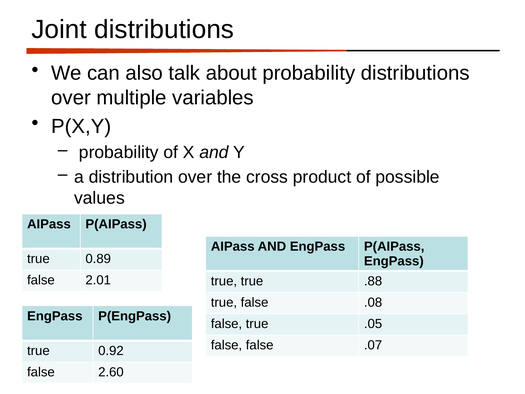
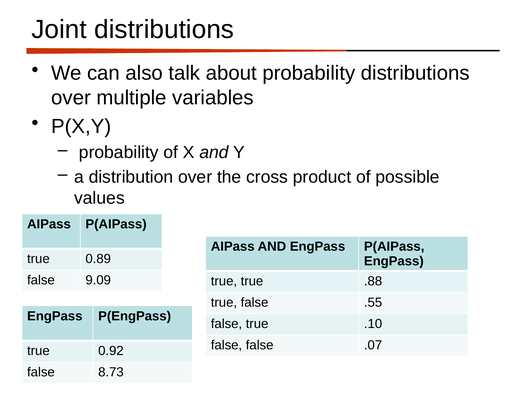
2.01: 2.01 -> 9.09
.08: .08 -> .55
.05: .05 -> .10
2.60: 2.60 -> 8.73
